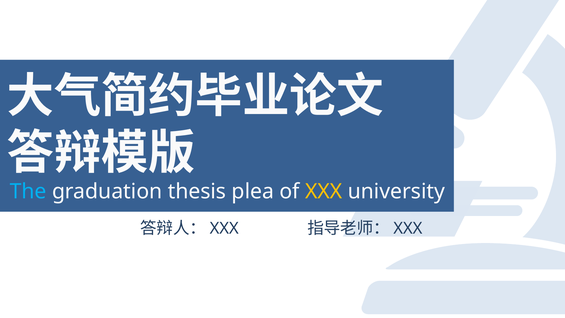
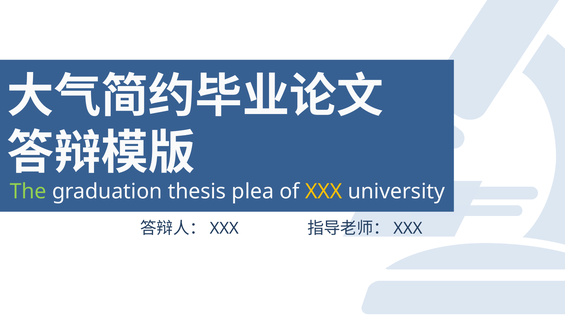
The colour: light blue -> light green
